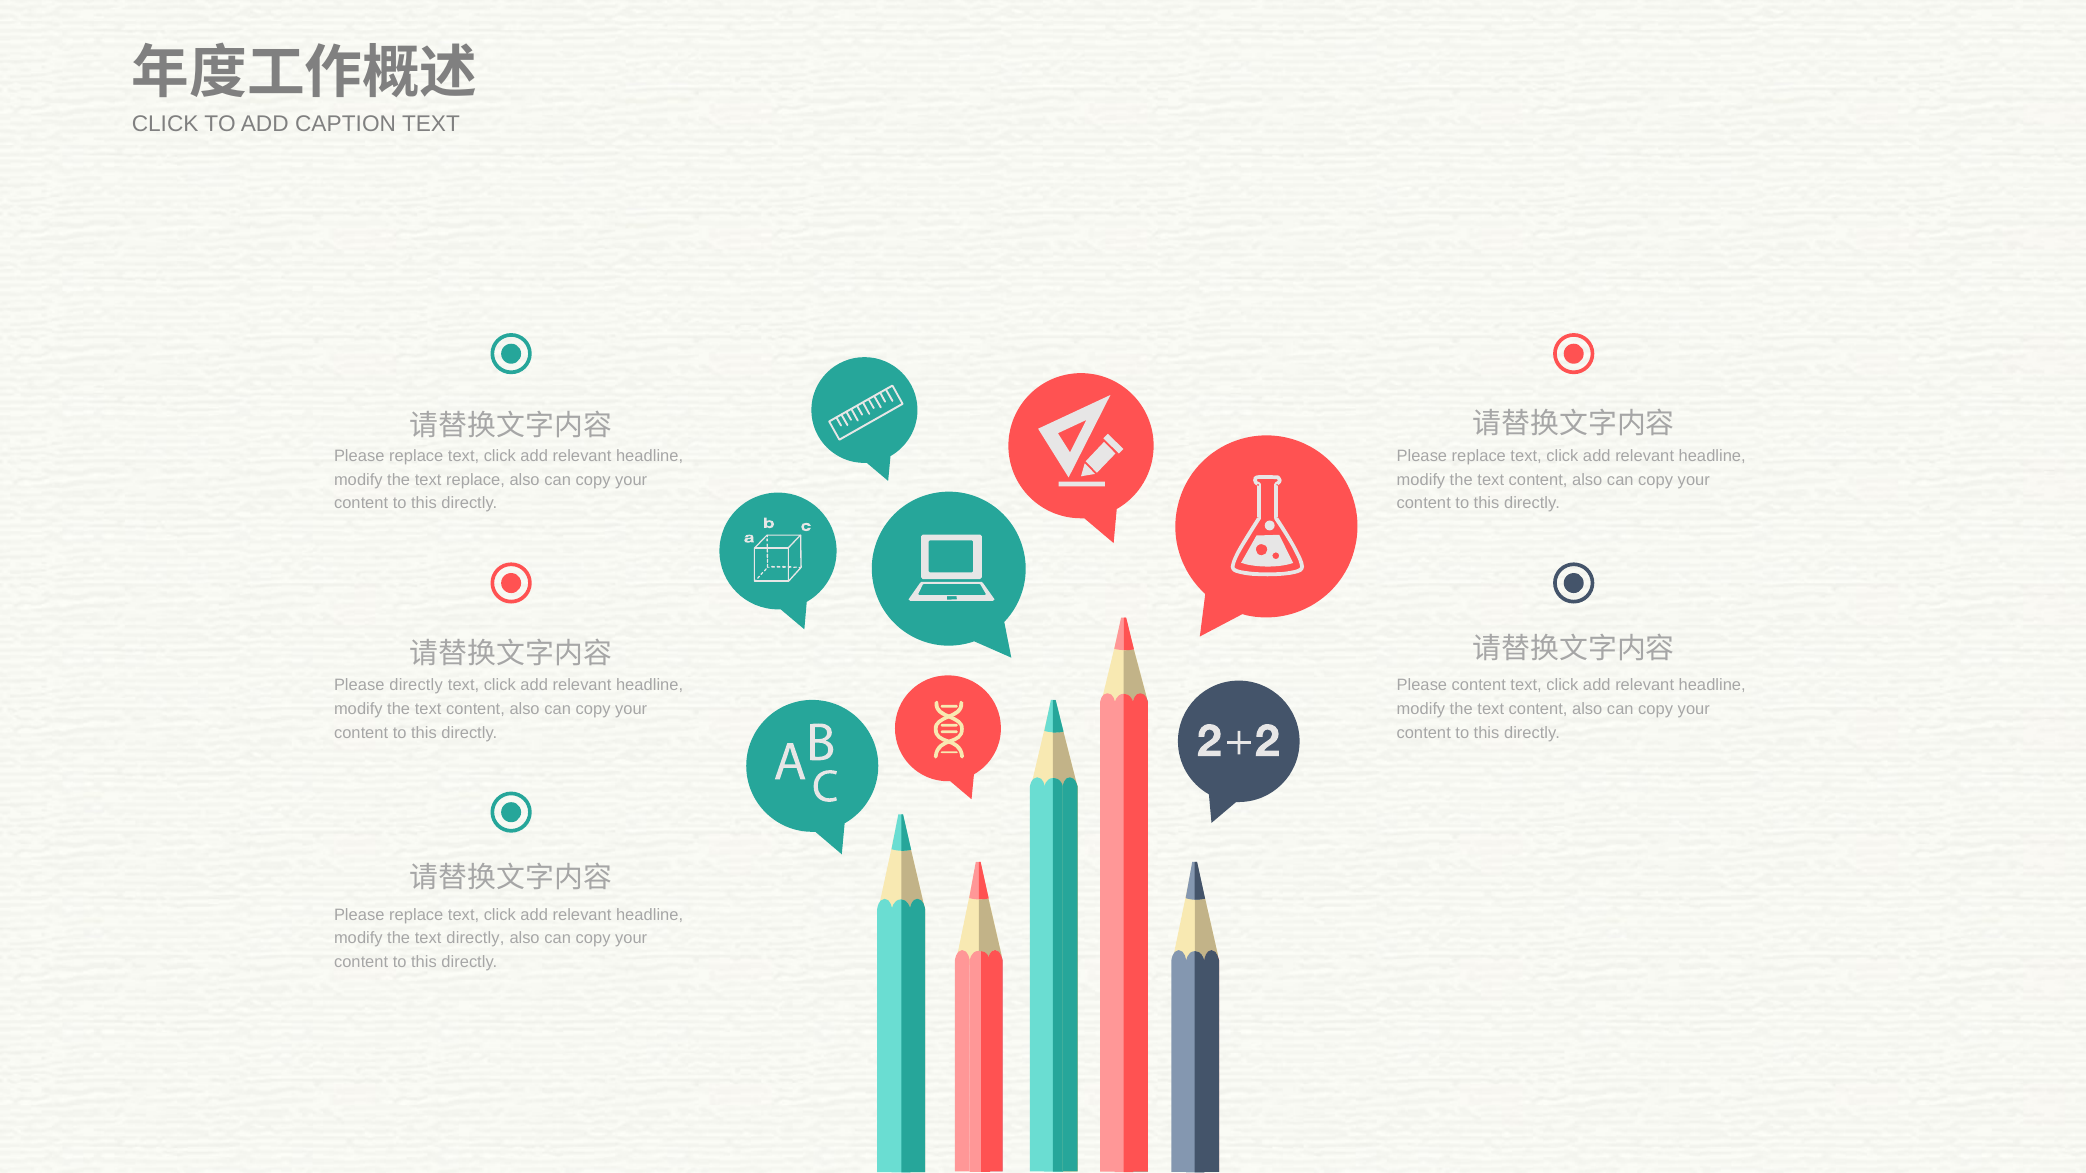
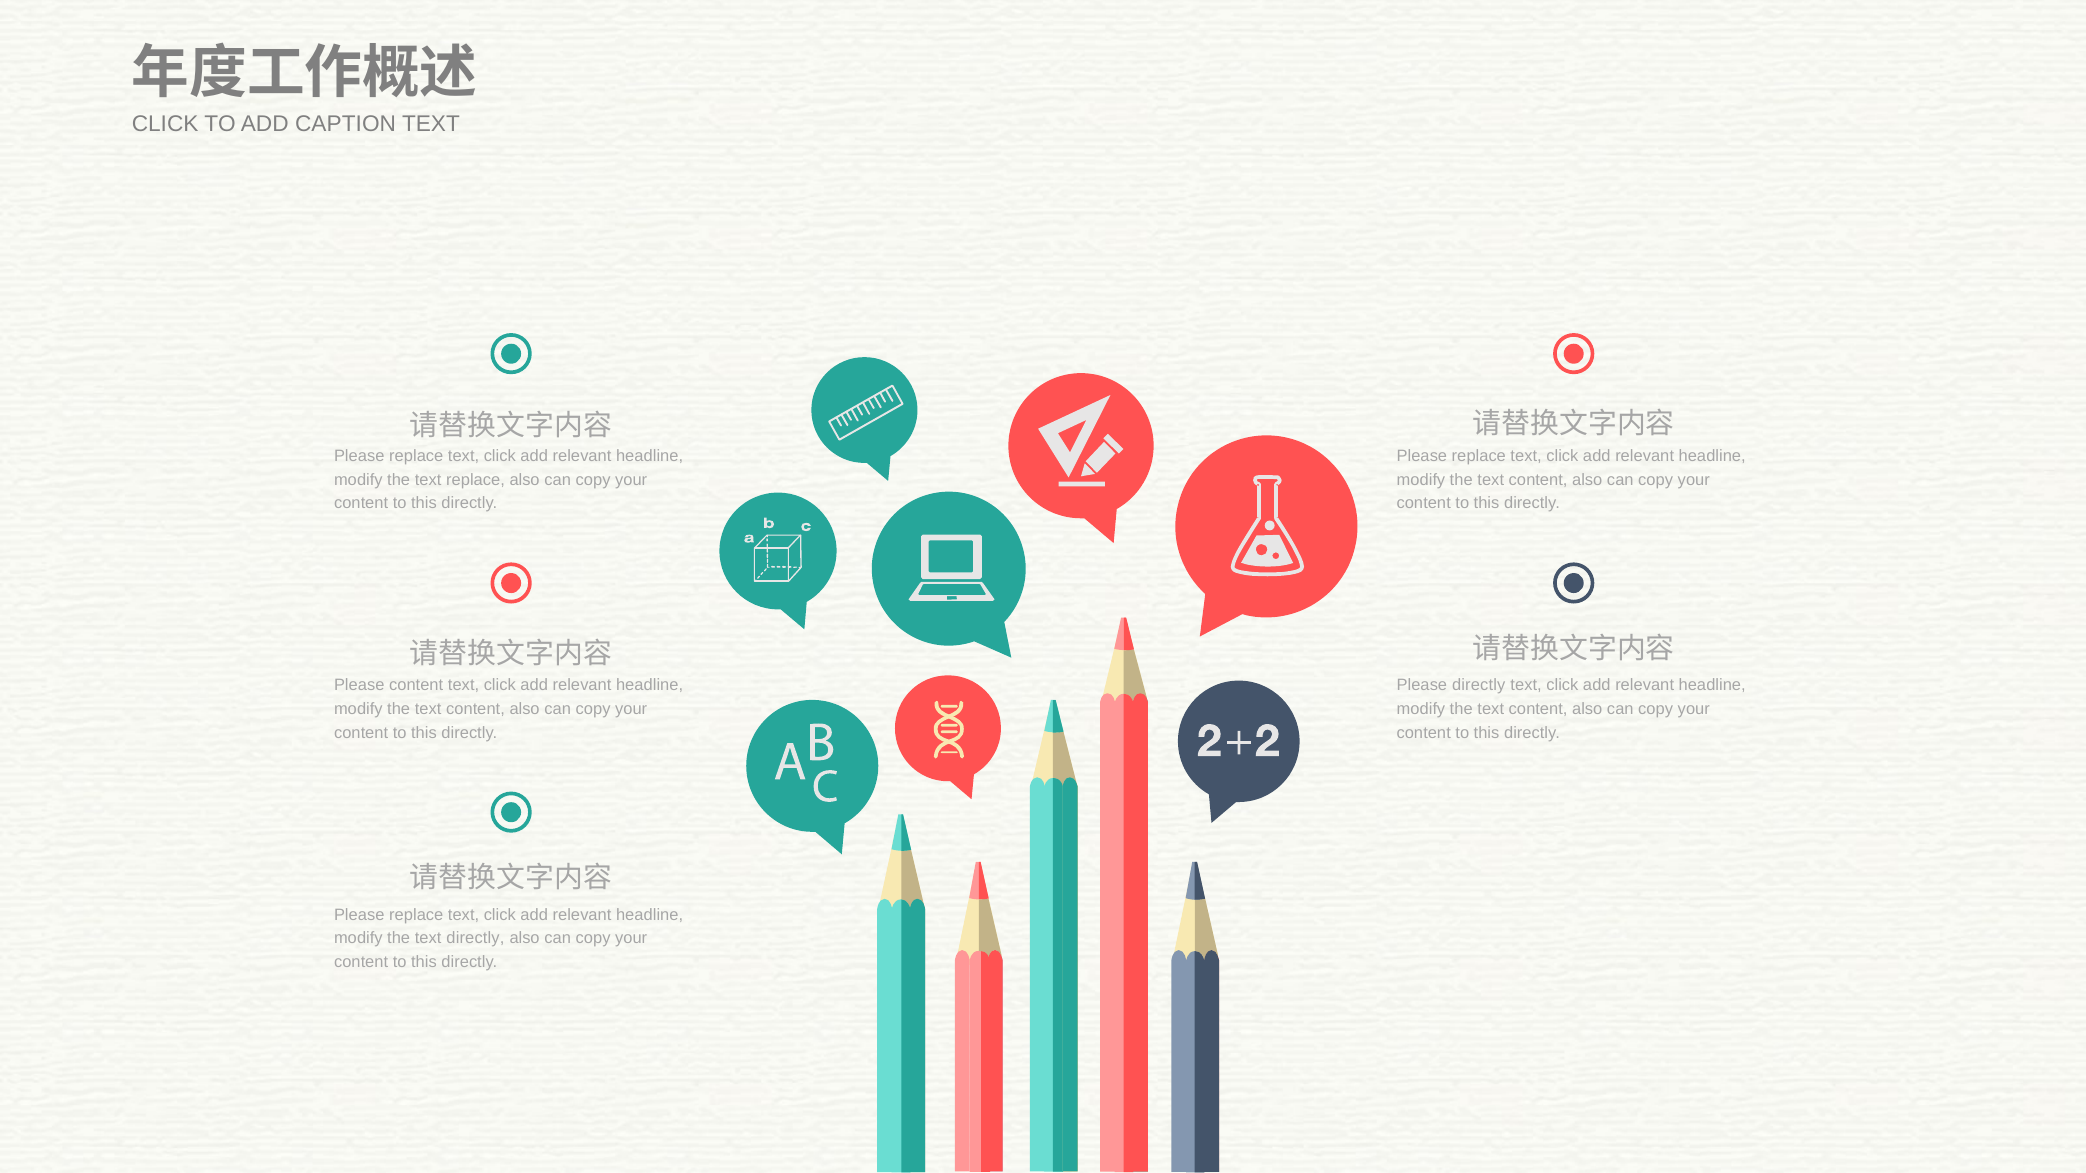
Please directly: directly -> content
Please content: content -> directly
